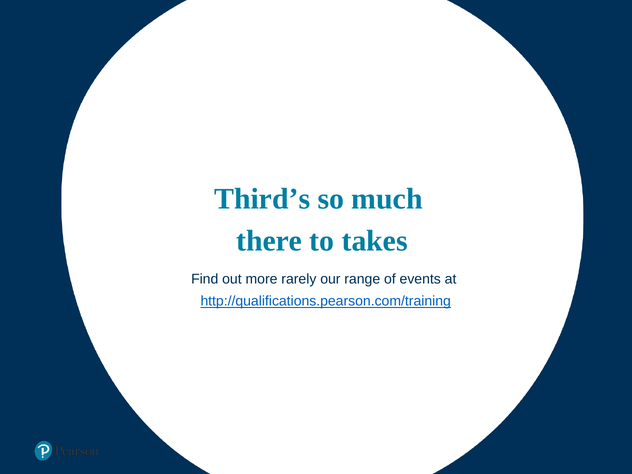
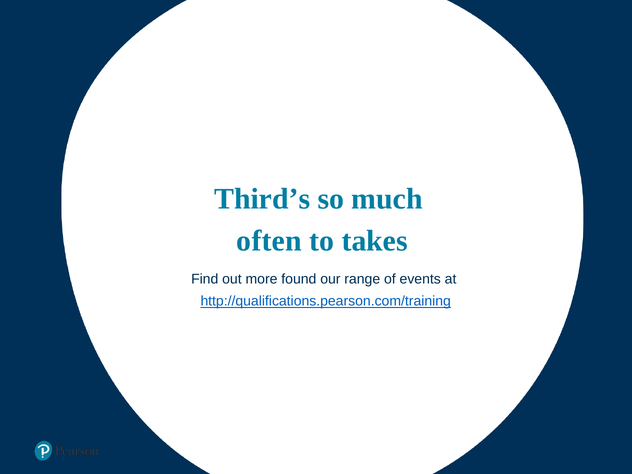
there: there -> often
rarely: rarely -> found
